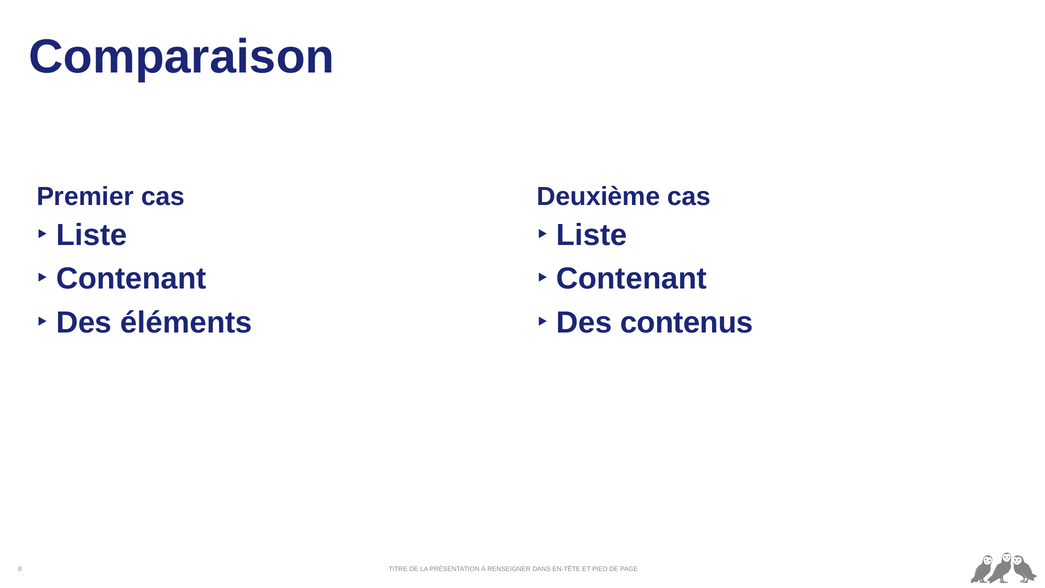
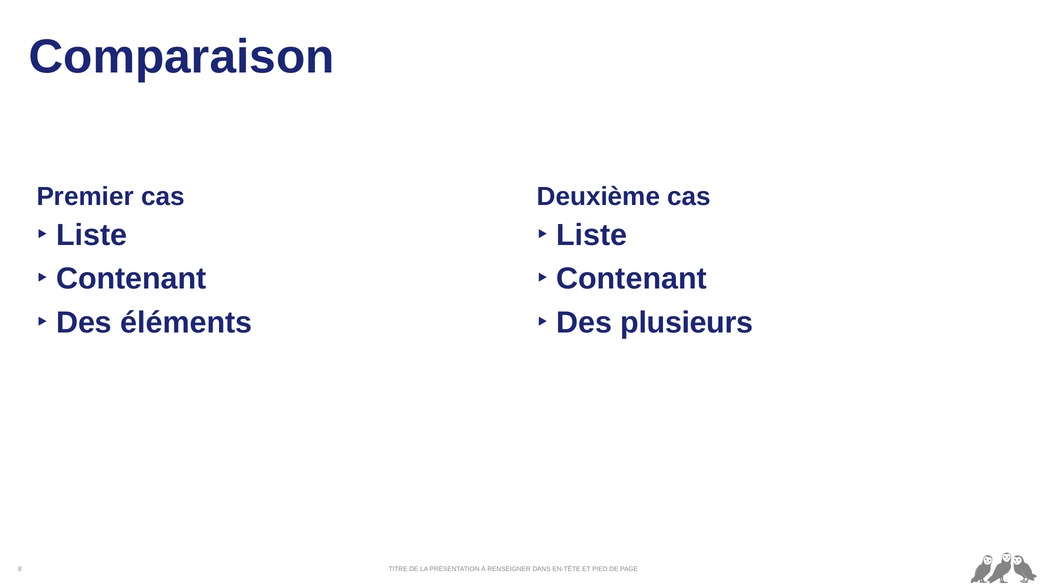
contenus: contenus -> plusieurs
